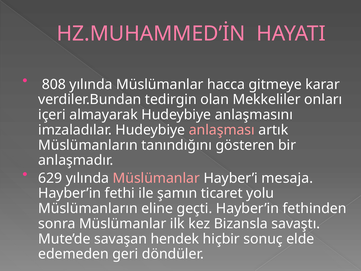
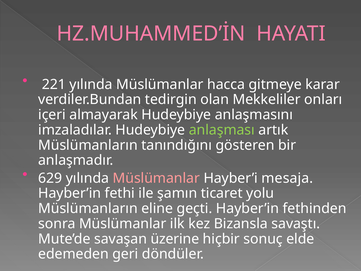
808: 808 -> 221
anlaşması colour: pink -> light green
hendek: hendek -> üzerine
